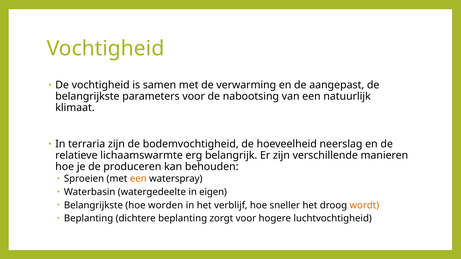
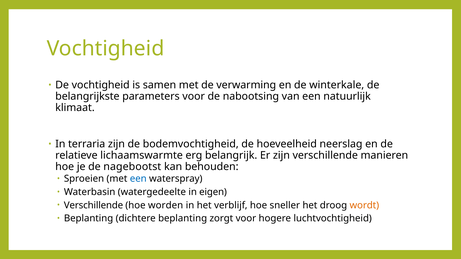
aangepast: aangepast -> winterkale
produceren: produceren -> nagebootst
een at (138, 179) colour: orange -> blue
Belangrijkste at (93, 205): Belangrijkste -> Verschillende
